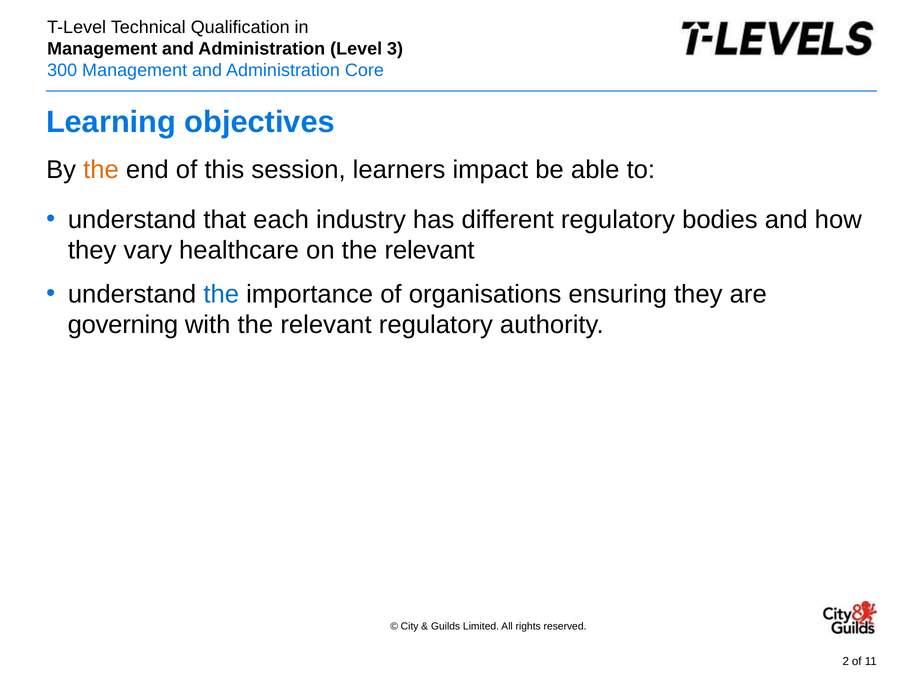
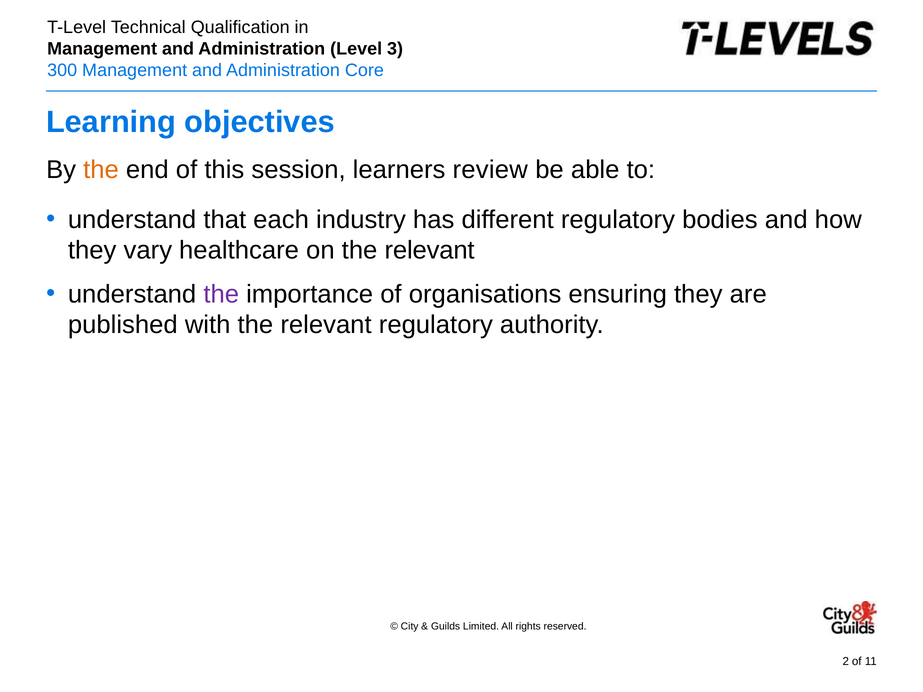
impact: impact -> review
the at (221, 294) colour: blue -> purple
governing: governing -> published
